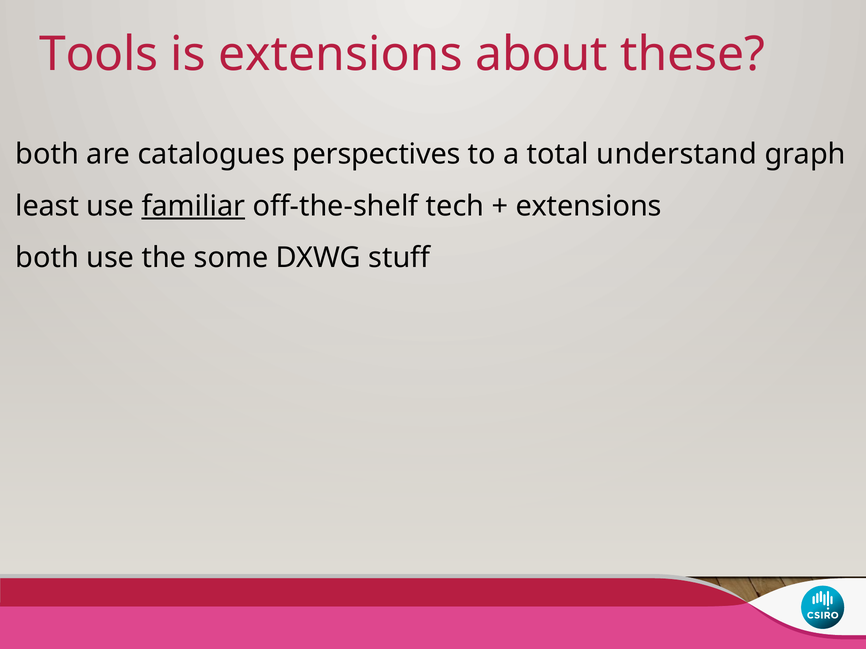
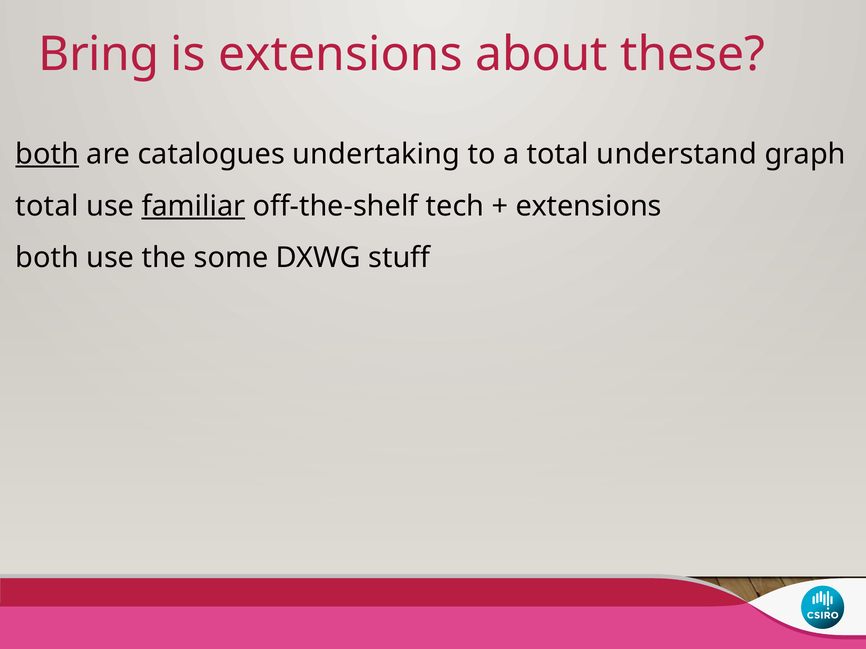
Tools: Tools -> Bring
both at (47, 154) underline: none -> present
perspectives: perspectives -> undertaking
least at (47, 206): least -> total
